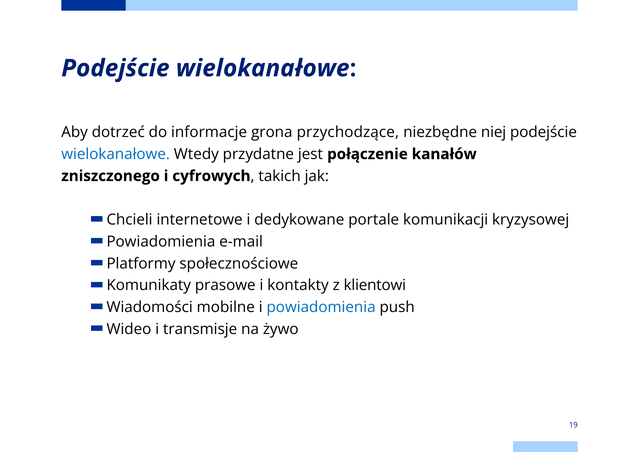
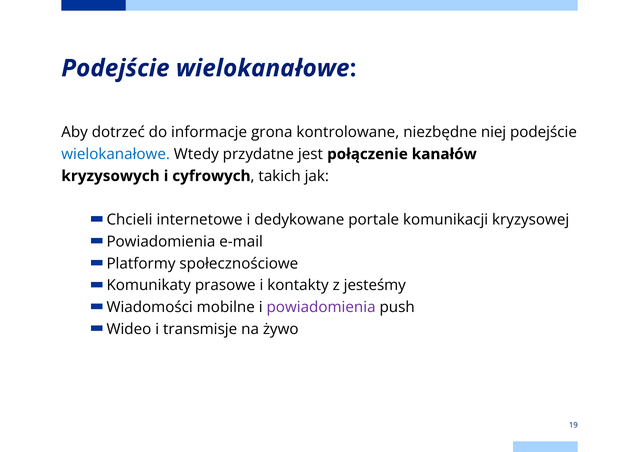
przychodzące: przychodzące -> kontrolowane
zniszczonego: zniszczonego -> kryzysowych
klientowi: klientowi -> jesteśmy
powiadomienia at (321, 307) colour: blue -> purple
